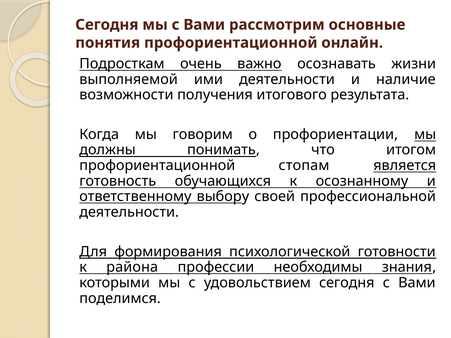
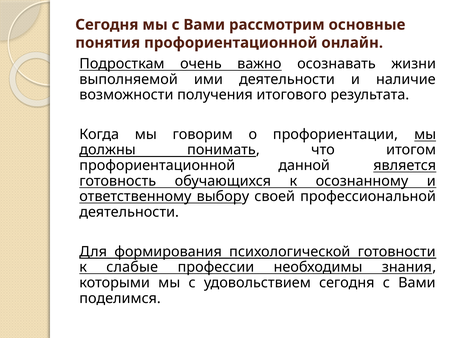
стопам: стопам -> данной
района: района -> слабые
